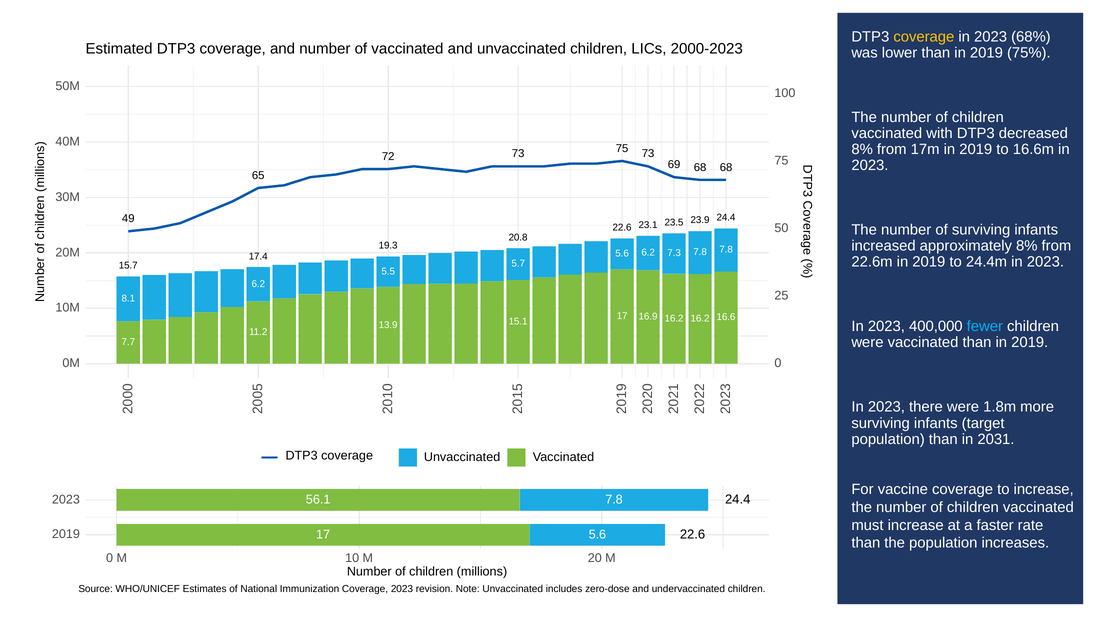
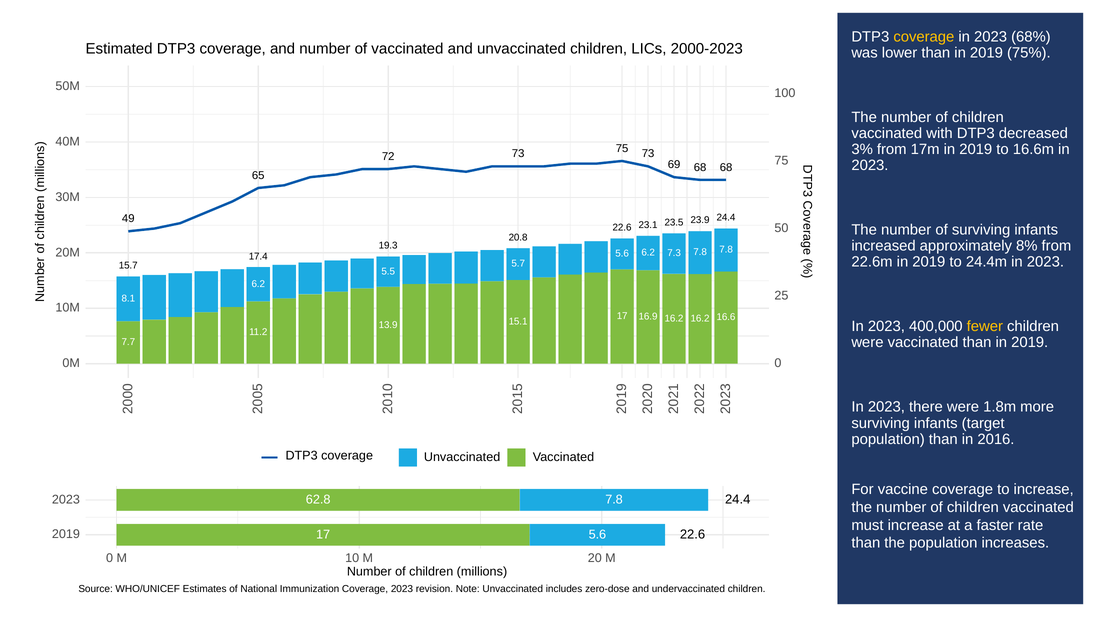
8% at (862, 149): 8% -> 3%
fewer colour: light blue -> yellow
2031: 2031 -> 2016
56.1: 56.1 -> 62.8
